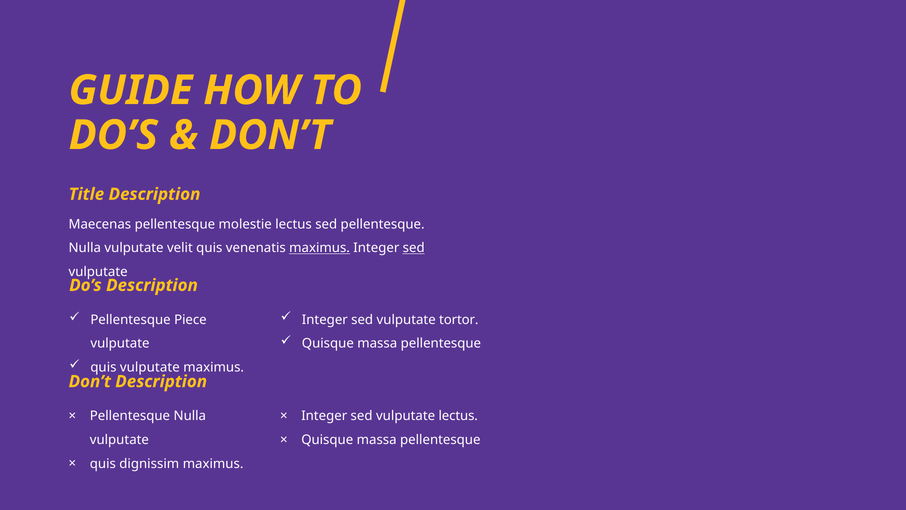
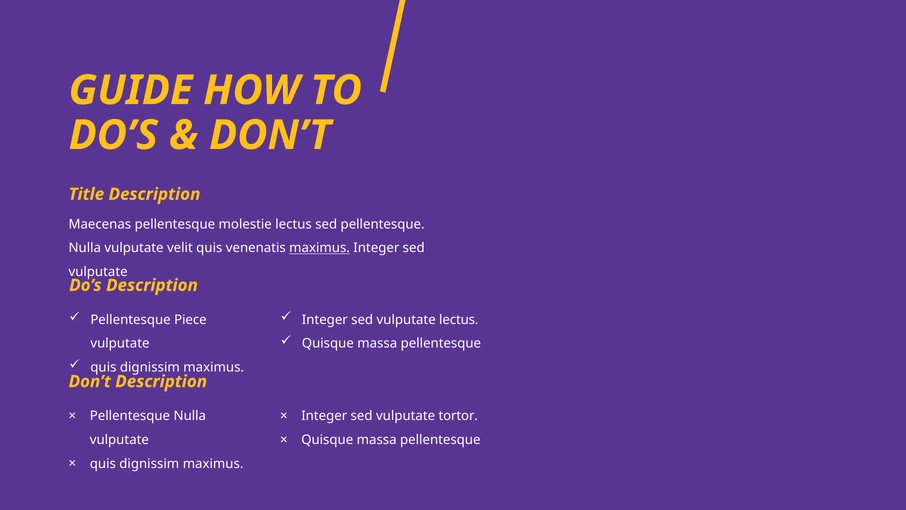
sed at (414, 248) underline: present -> none
vulputate tortor: tortor -> lectus
vulputate at (150, 367): vulputate -> dignissim
vulputate lectus: lectus -> tortor
